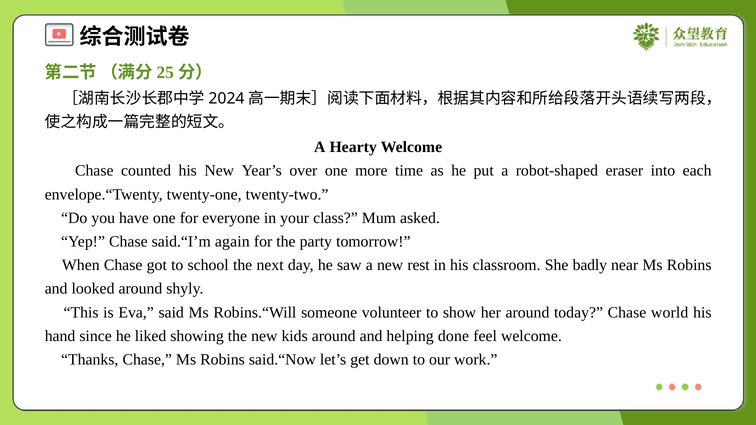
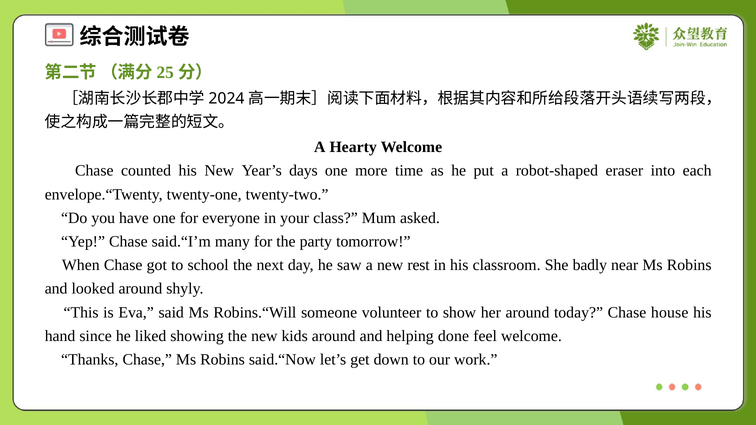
over: over -> days
again: again -> many
world: world -> house
